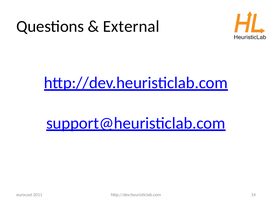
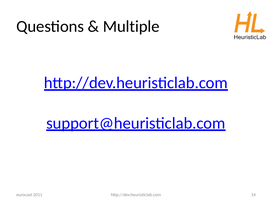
External: External -> Multiple
